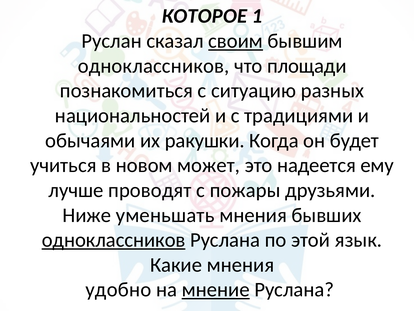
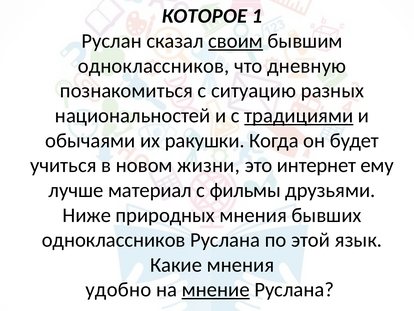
площади: площади -> дневную
традициями underline: none -> present
может: может -> жизни
надеется: надеется -> интернет
проводят: проводят -> материал
пожары: пожары -> фильмы
уменьшать: уменьшать -> природных
одноклассников at (114, 240) underline: present -> none
